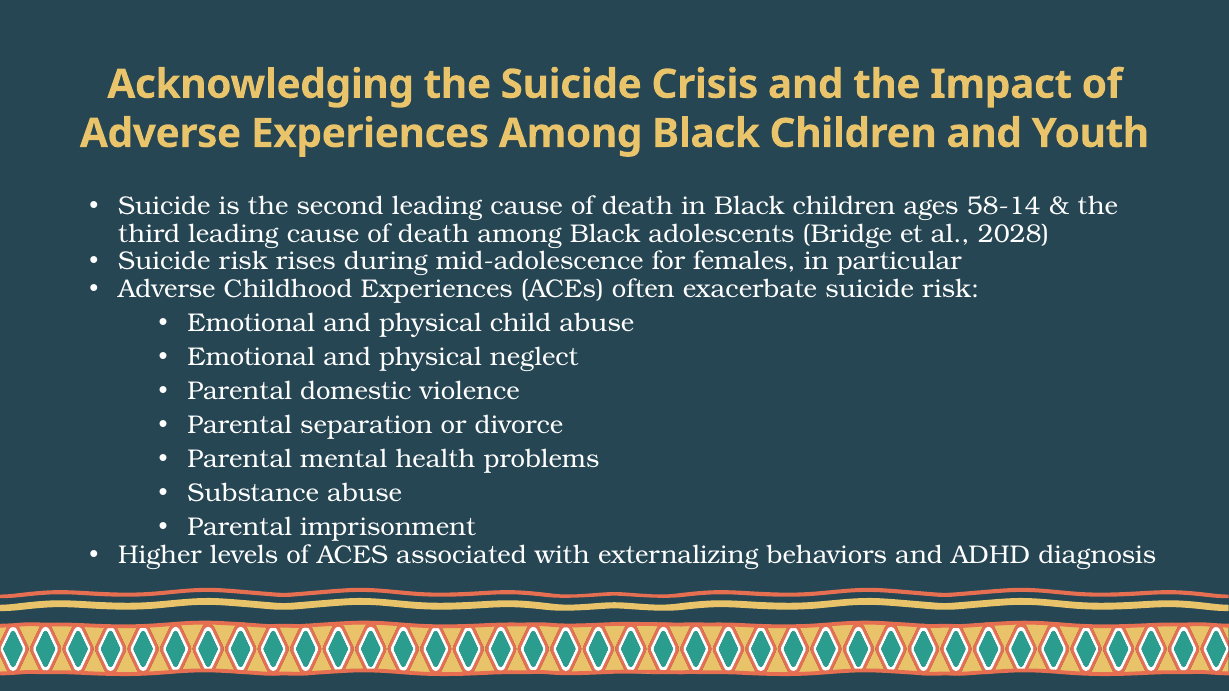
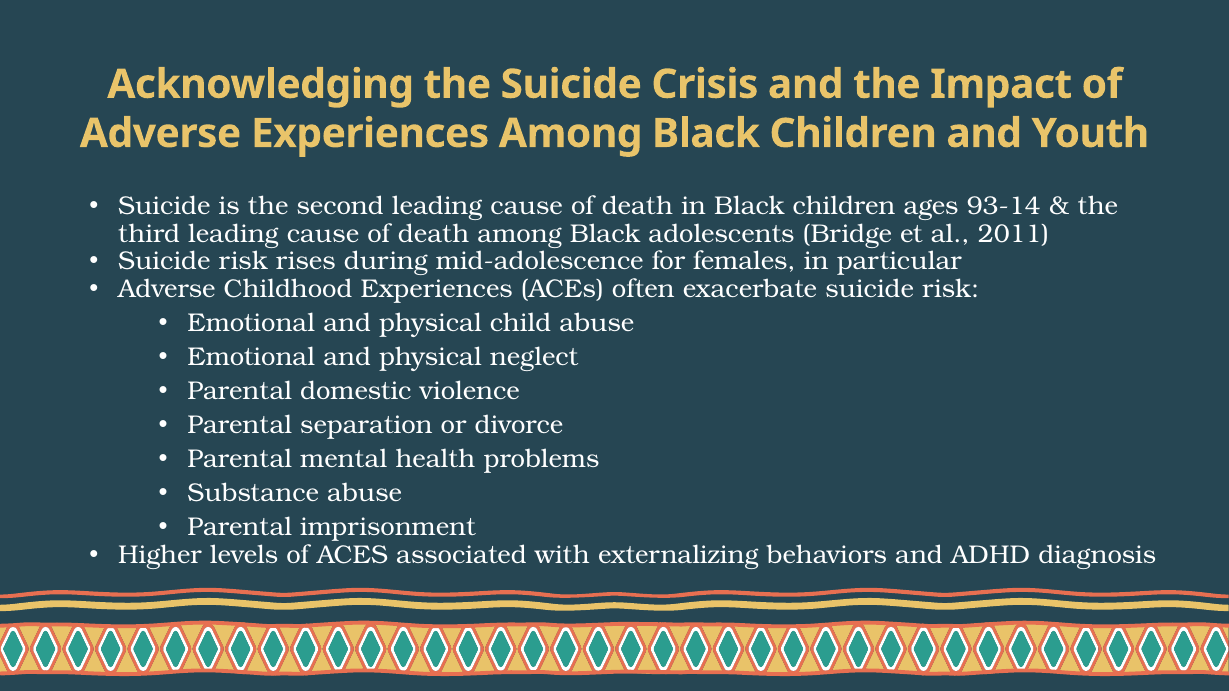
58-14: 58-14 -> 93-14
2028: 2028 -> 2011
